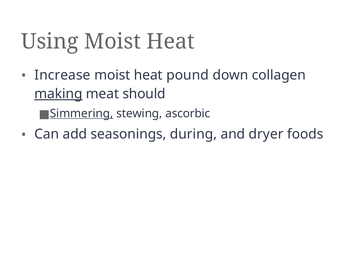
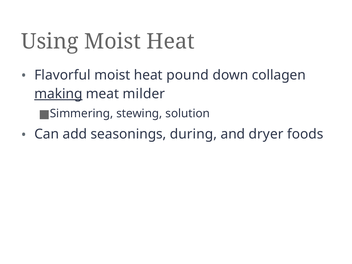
Increase: Increase -> Flavorful
should: should -> milder
Simmering underline: present -> none
ascorbic: ascorbic -> solution
